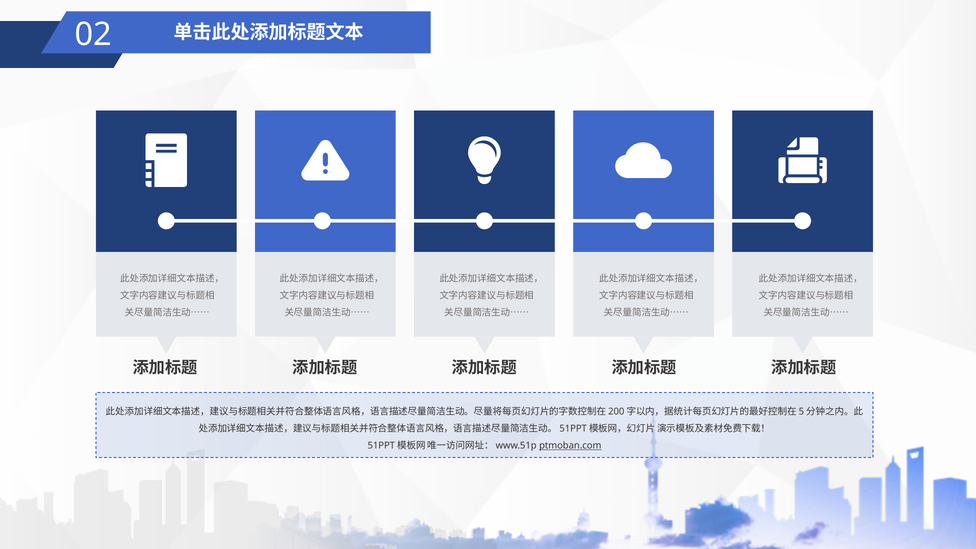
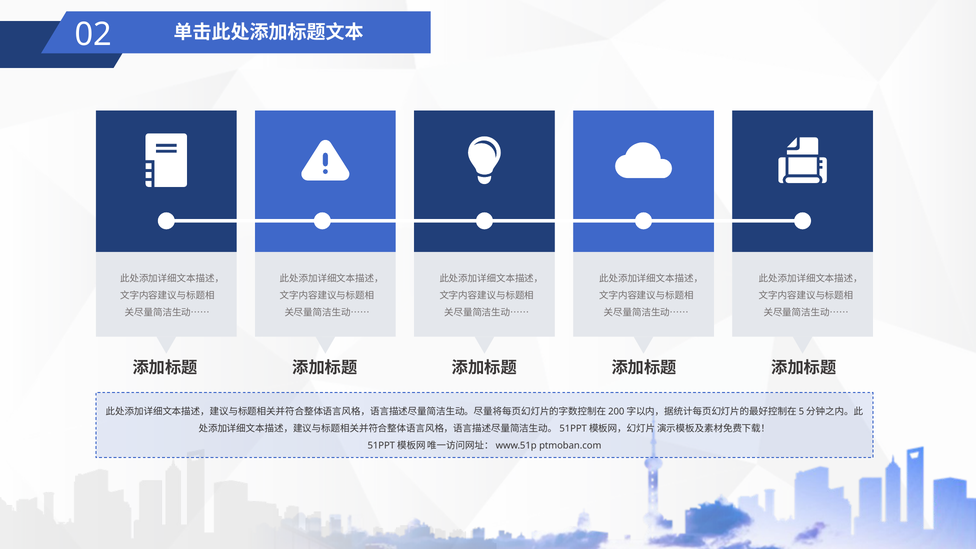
ptmoban.com underline: present -> none
